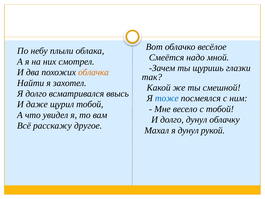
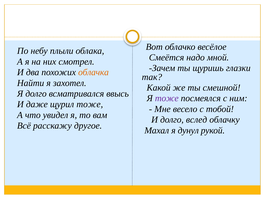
тоже at (167, 98) colour: blue -> purple
щурил тобой: тобой -> тоже
долго дунул: дунул -> вслед
